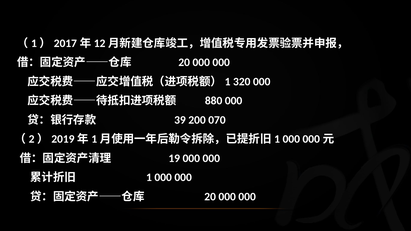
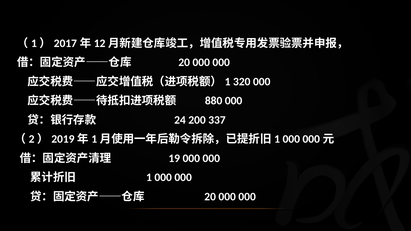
39: 39 -> 24
070: 070 -> 337
